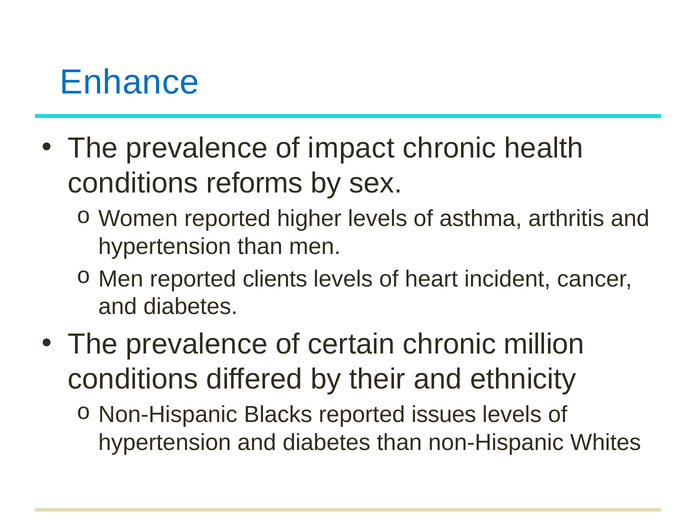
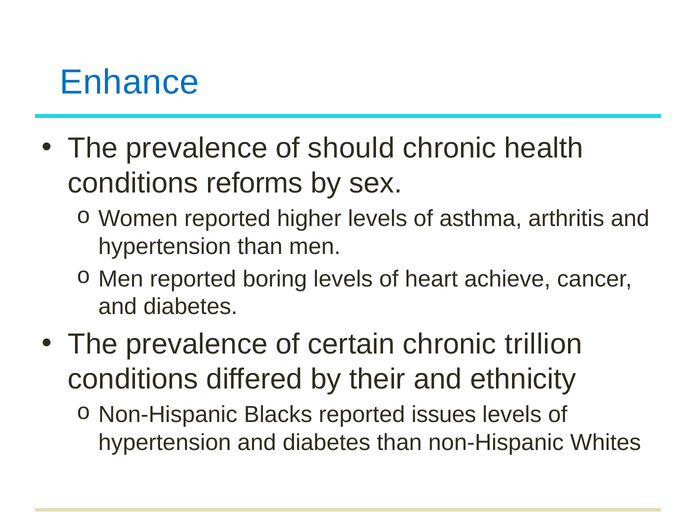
impact: impact -> should
clients: clients -> boring
incident: incident -> achieve
million: million -> trillion
